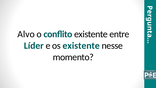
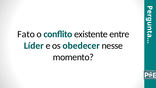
Alvo: Alvo -> Fato
os existente: existente -> obedecer
